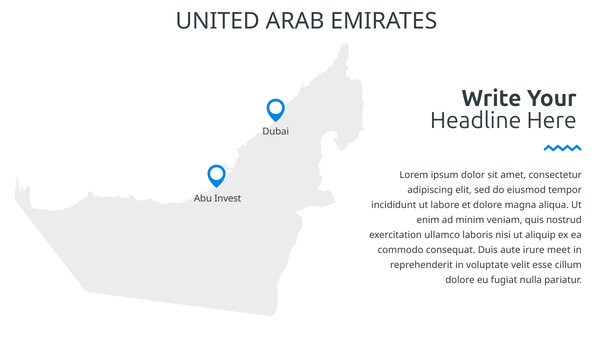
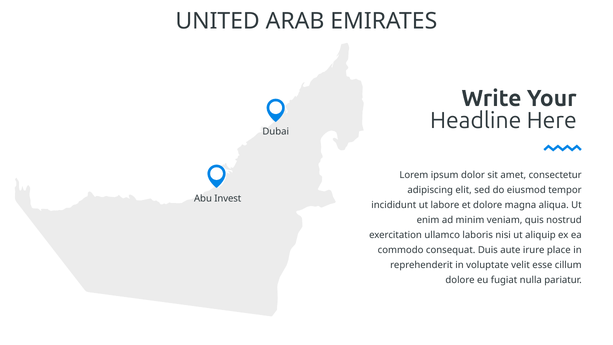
meet: meet -> place
